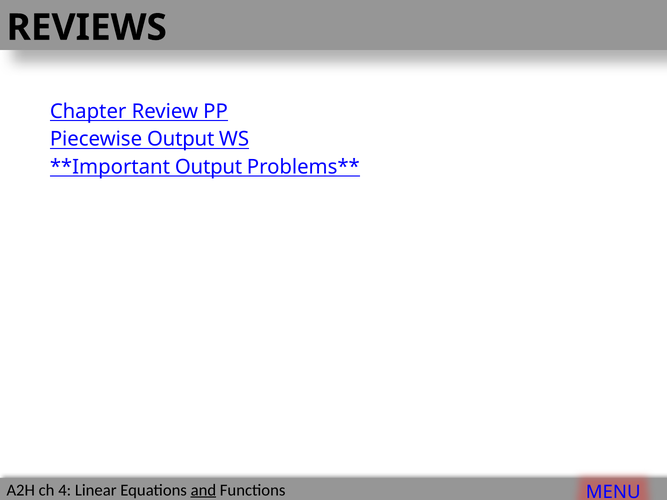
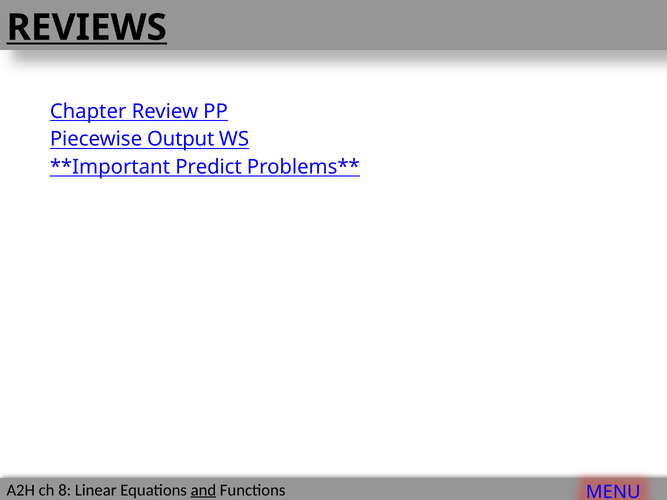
REVIEWS underline: none -> present
Output at (209, 167): Output -> Predict
4: 4 -> 8
